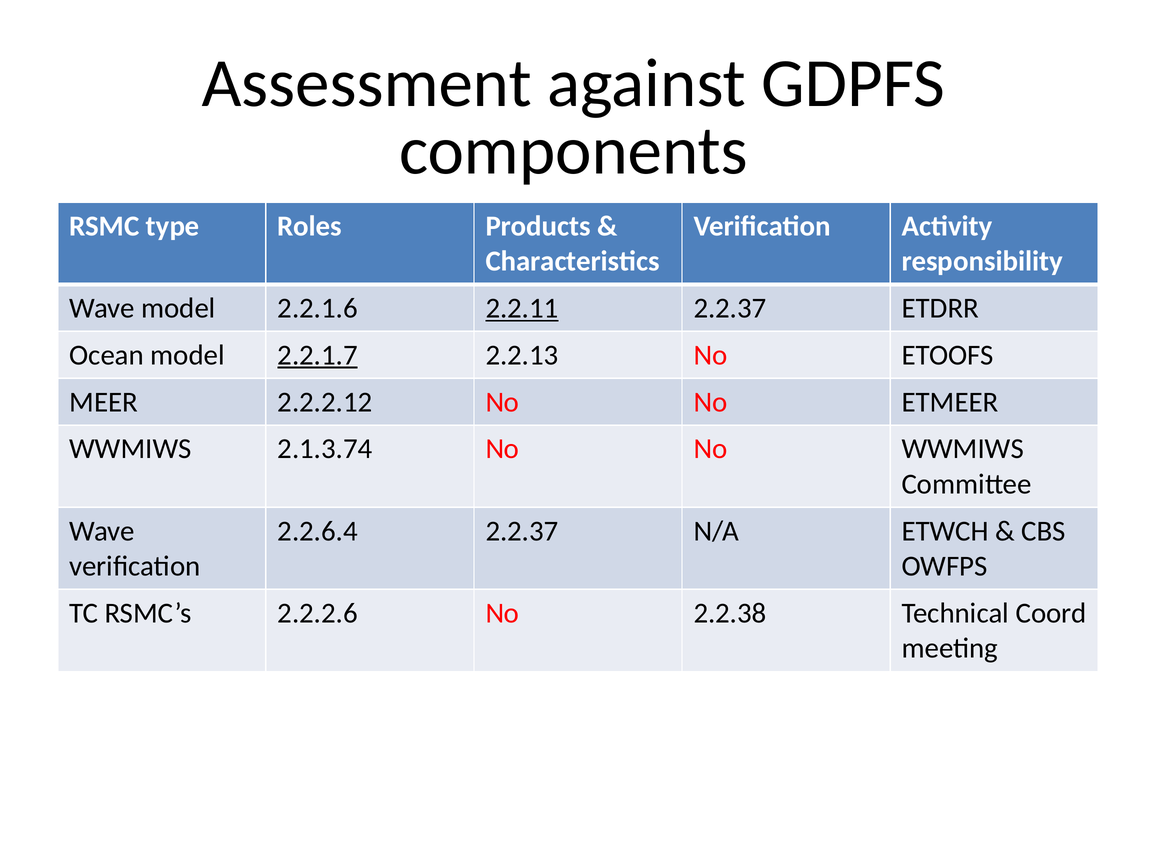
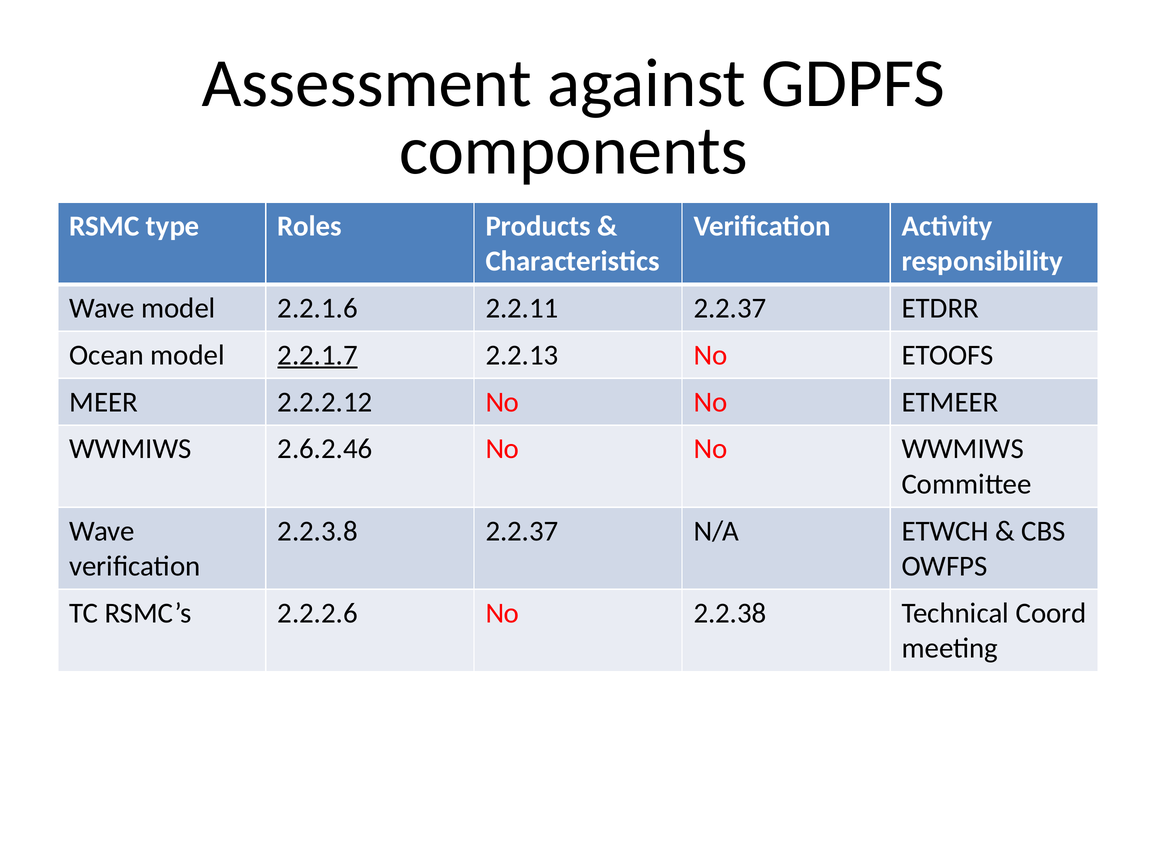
2.2.11 underline: present -> none
2.1.3.74: 2.1.3.74 -> 2.6.2.46
2.2.6.4: 2.2.6.4 -> 2.2.3.8
